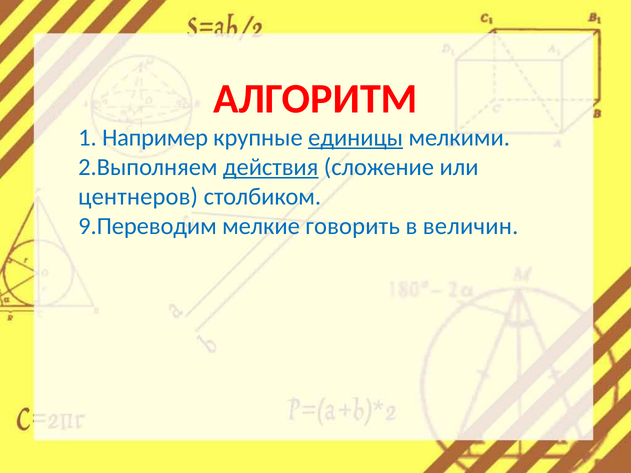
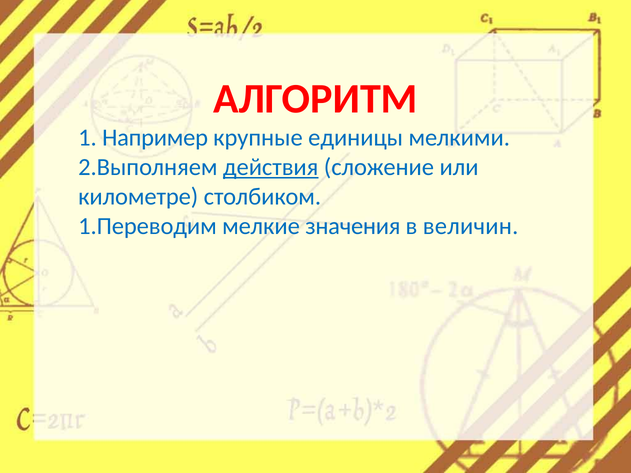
единицы underline: present -> none
центнеров: центнеров -> километре
9.Переводим: 9.Переводим -> 1.Переводим
говорить: говорить -> значения
